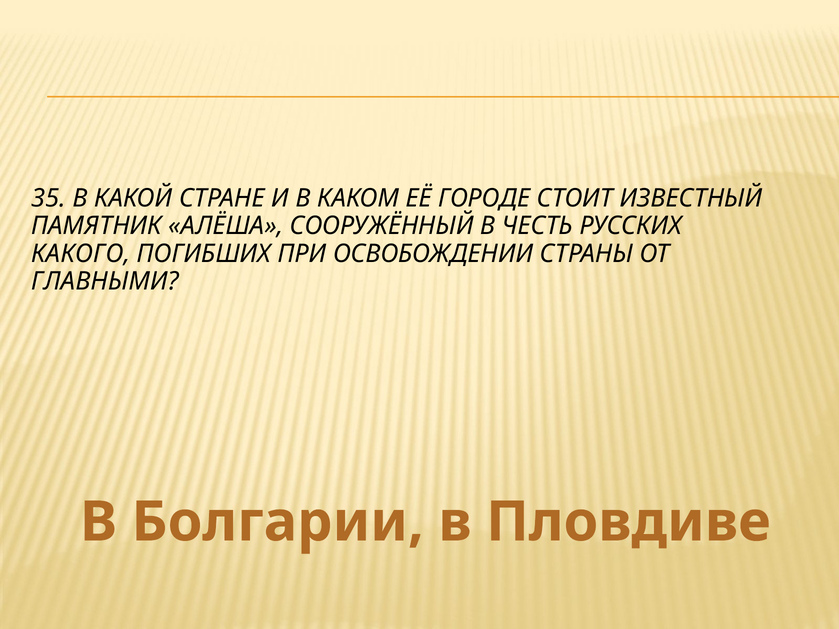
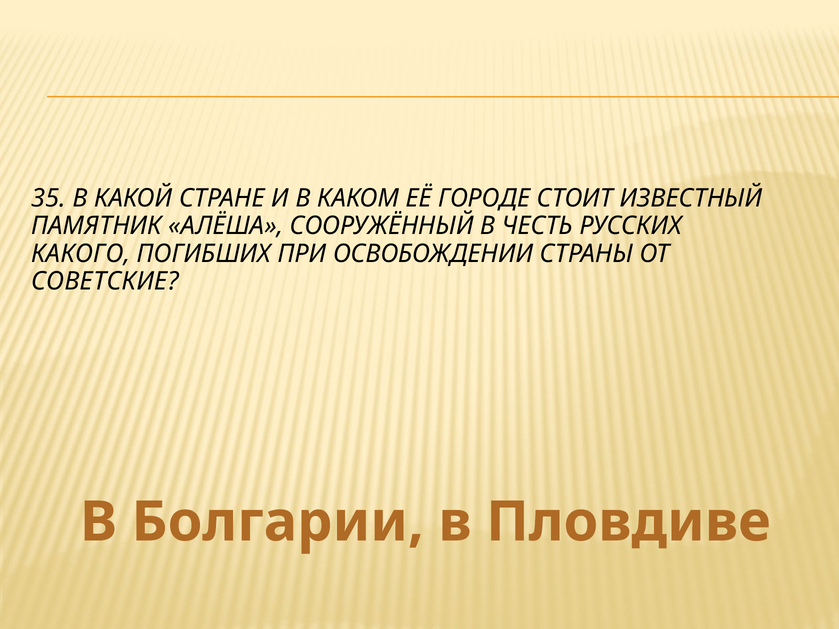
ГЛАВНЫМИ: ГЛАВНЫМИ -> СОВЕТСКИЕ
